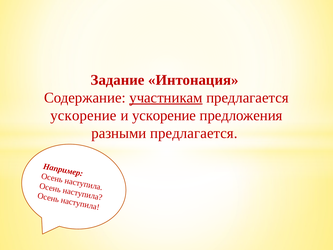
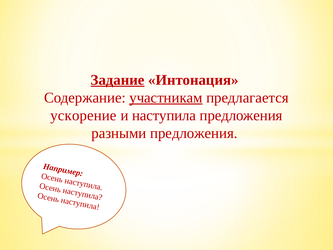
Задание underline: none -> present
и ускорение: ускорение -> наступила
разными предлагается: предлагается -> предложения
